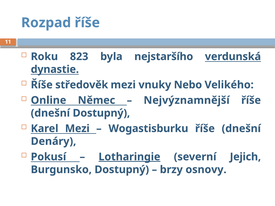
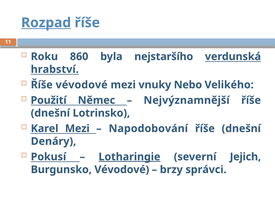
Rozpad underline: none -> present
823: 823 -> 860
dynastie: dynastie -> hrabství
Říše středověk: středověk -> vévodové
Online: Online -> Použití
dnešní Dostupný: Dostupný -> Lotrinsko
Wogastisburku: Wogastisburku -> Napodobování
Burgunsko Dostupný: Dostupný -> Vévodové
osnovy: osnovy -> správci
